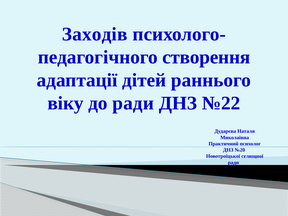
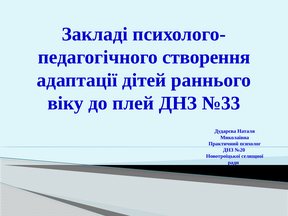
Заходів: Заходів -> Закладі
до ради: ради -> плей
№22: №22 -> №33
